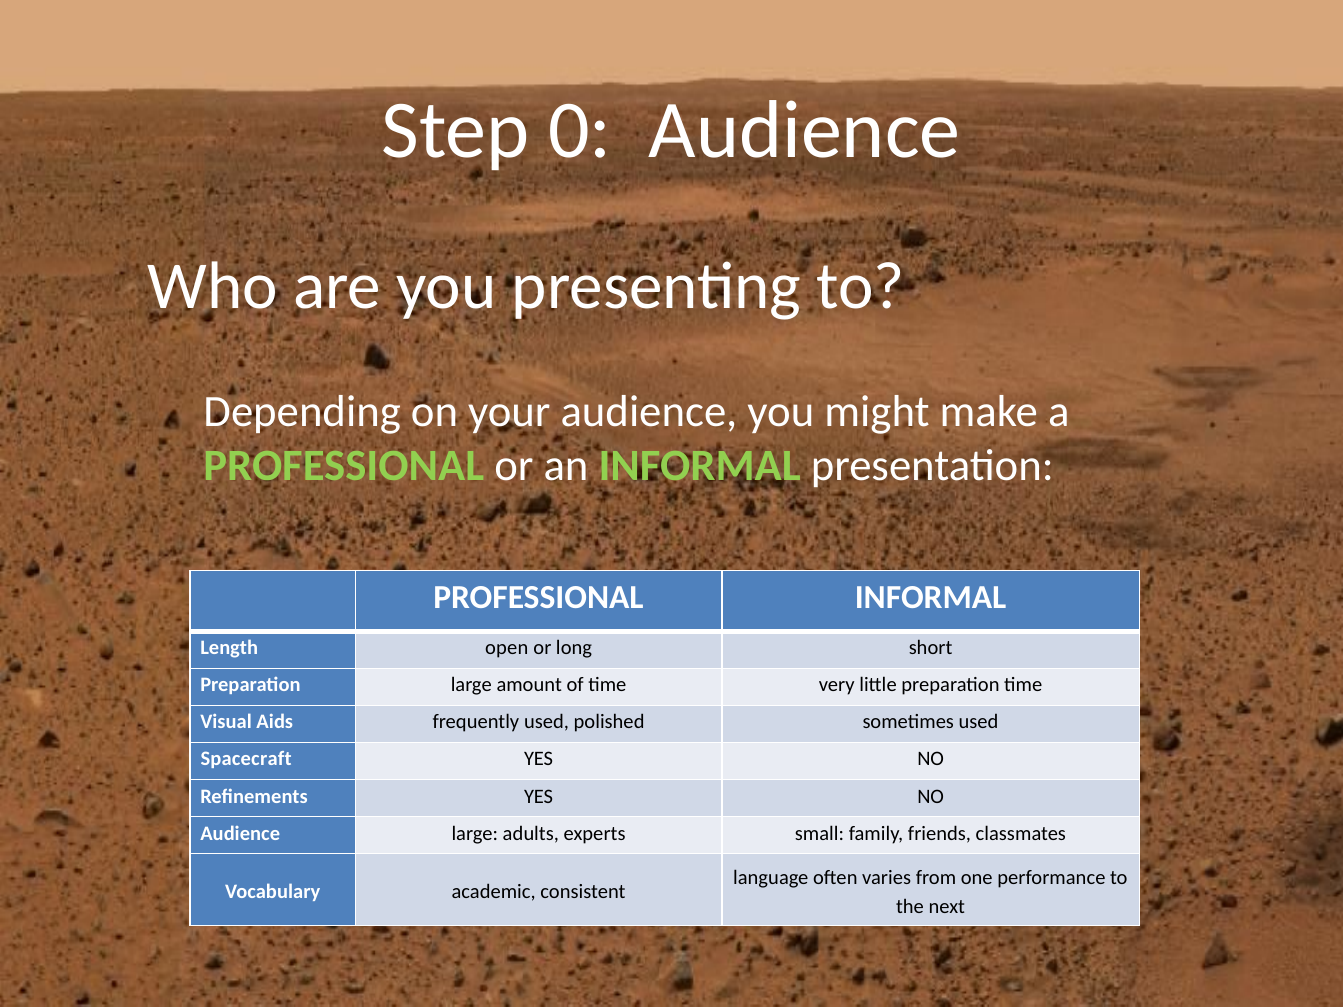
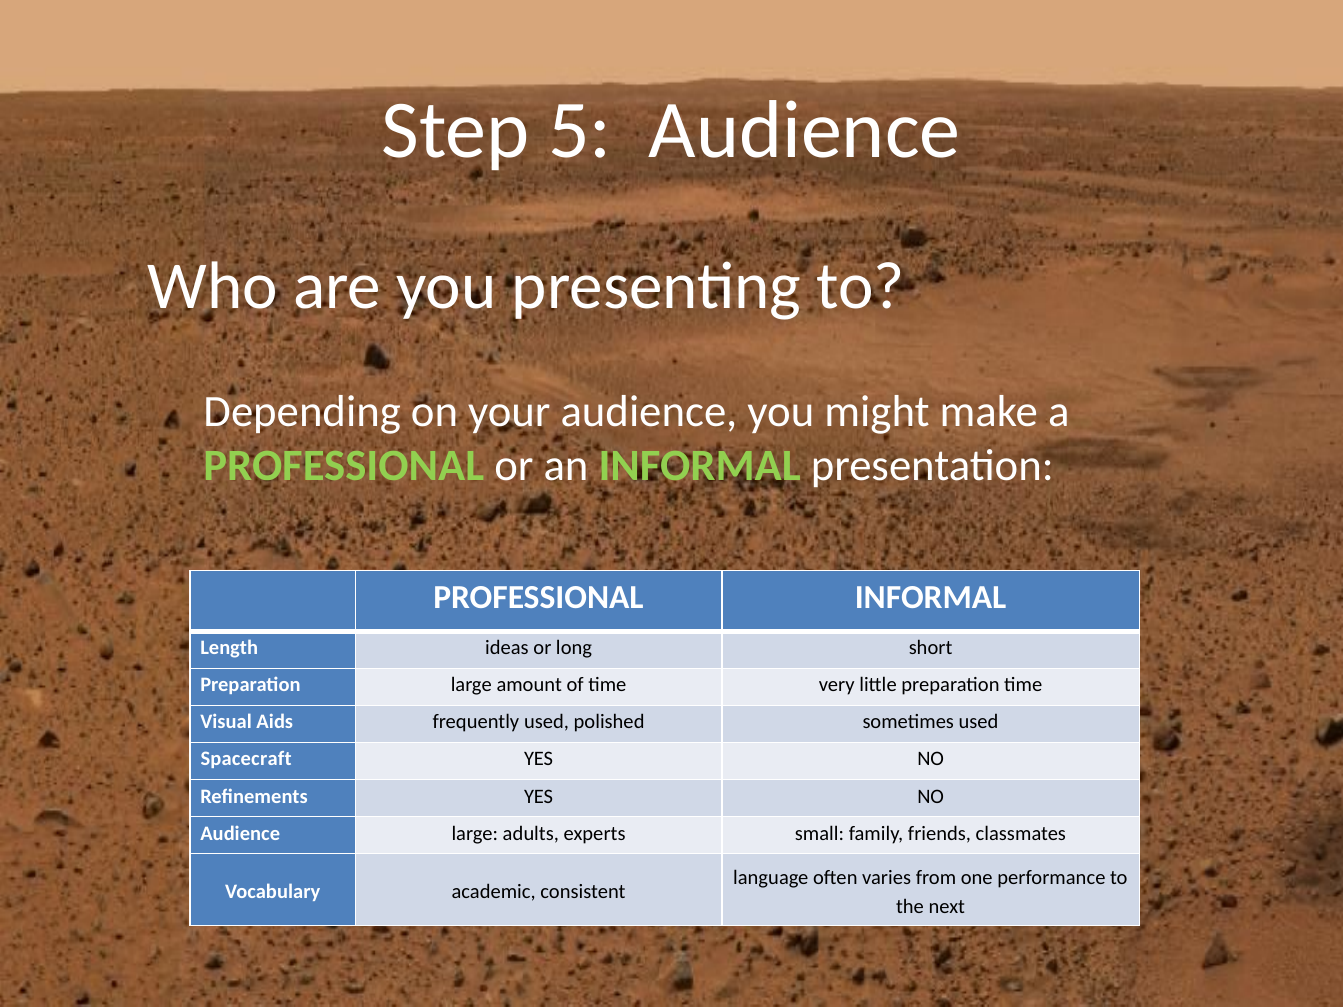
0: 0 -> 5
open: open -> ideas
